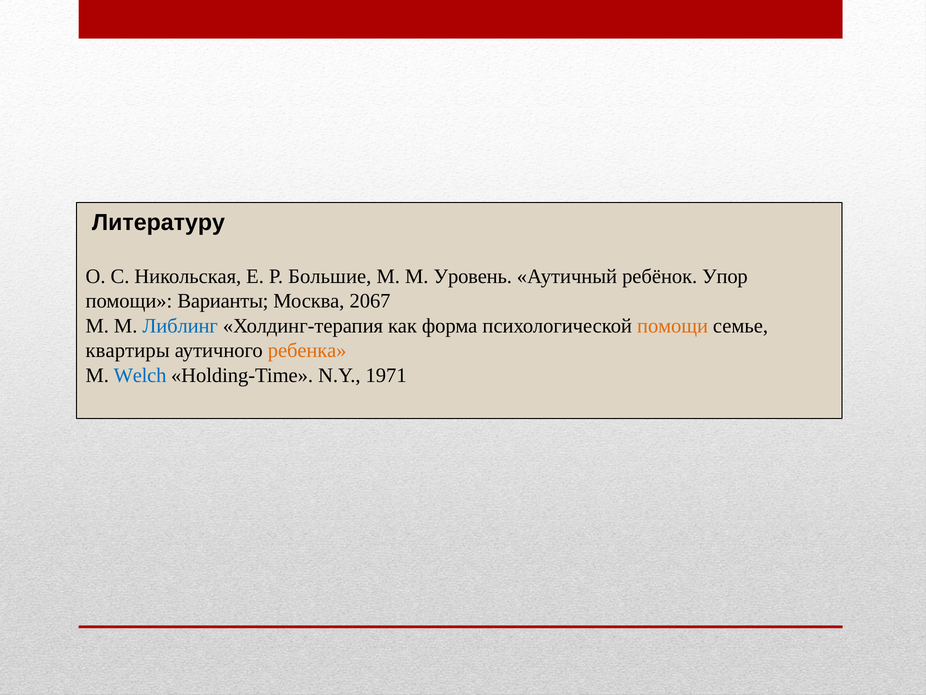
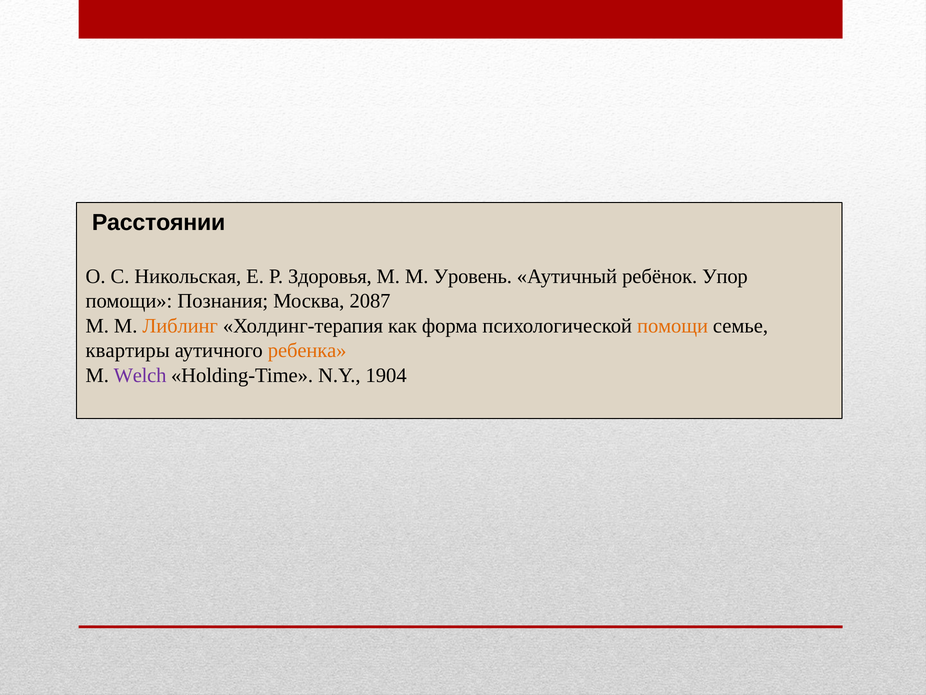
Литературу: Литературу -> Расстоянии
Большие: Большие -> Здоровья
Варианты: Варианты -> Познания
2067: 2067 -> 2087
Либлинг colour: blue -> orange
Welch colour: blue -> purple
1971: 1971 -> 1904
